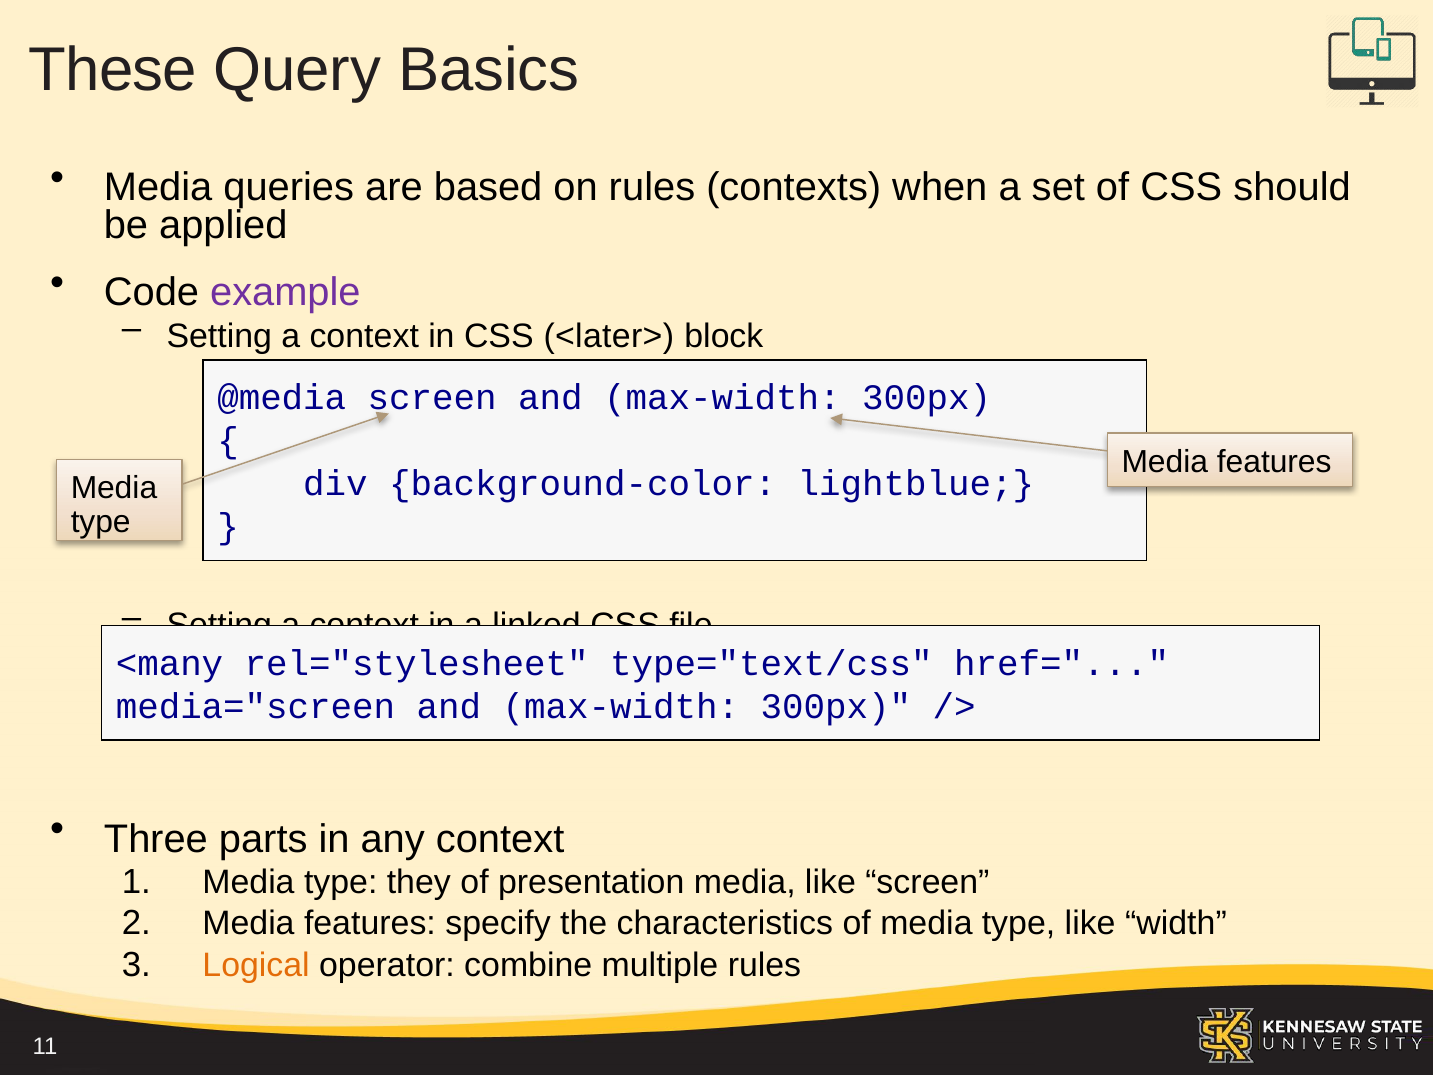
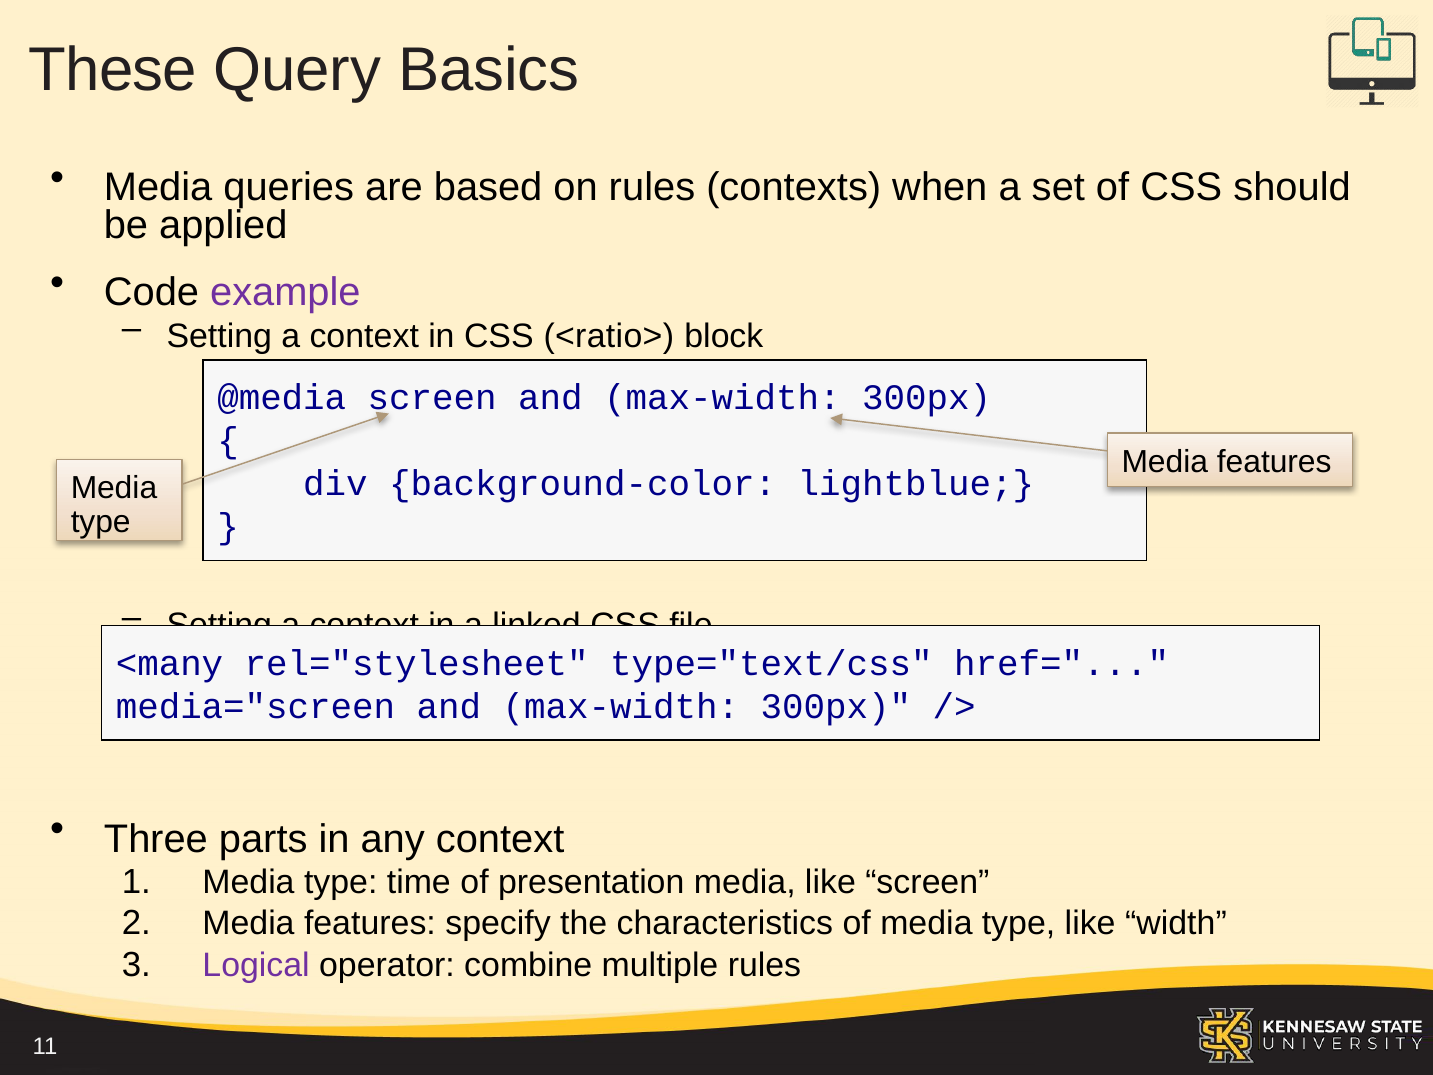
<later>: <later> -> <ratio>
they: they -> time
Logical colour: orange -> purple
